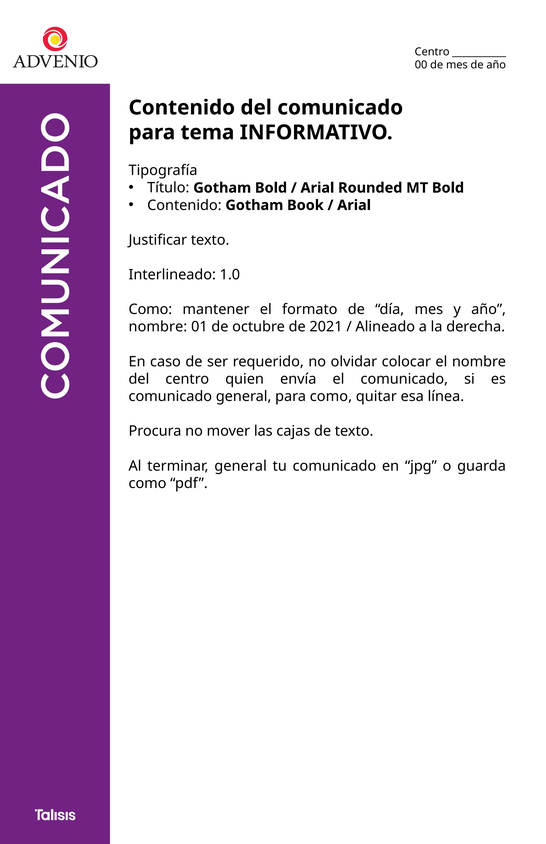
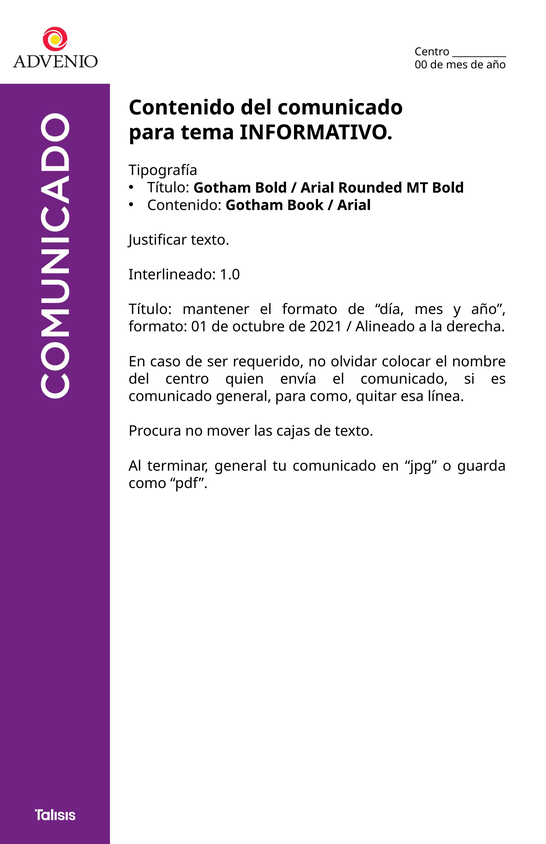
Como at (150, 309): Como -> Título
nombre at (158, 327): nombre -> formato
